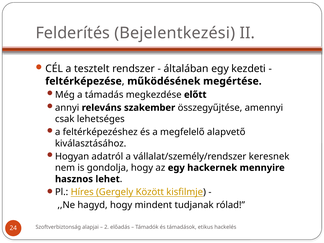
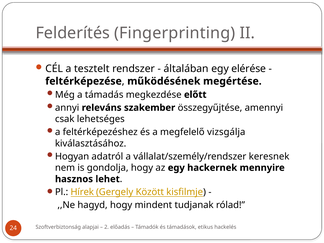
Bejelentkezési: Bejelentkezési -> Fingerprinting
kezdeti: kezdeti -> elérése
alapvető: alapvető -> vizsgálja
Híres: Híres -> Hírek
